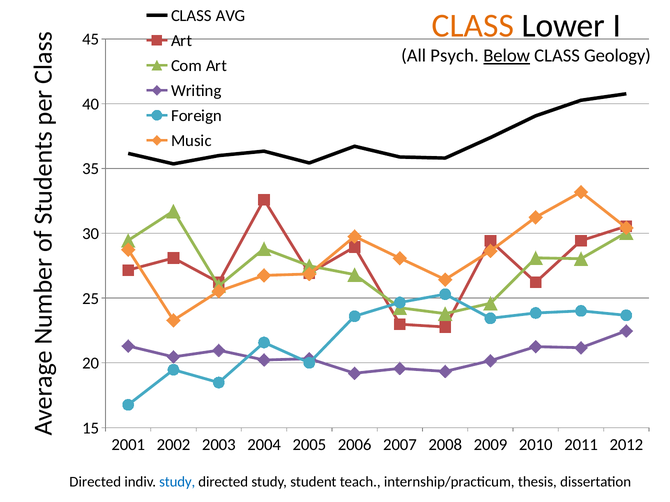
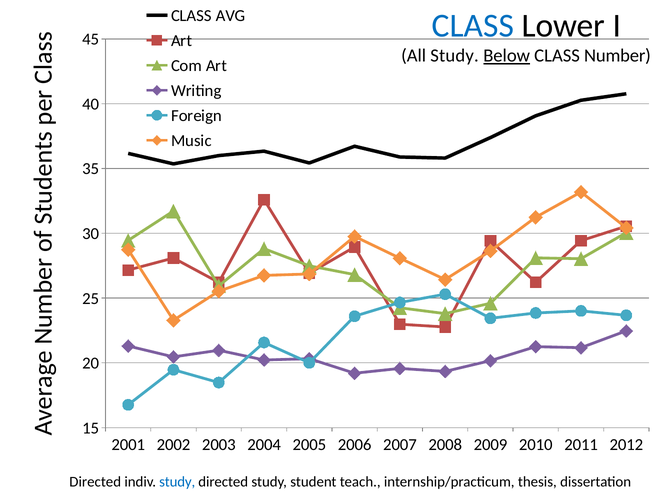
CLASS at (473, 26) colour: orange -> blue
All Psych: Psych -> Study
Geology: Geology -> Number
